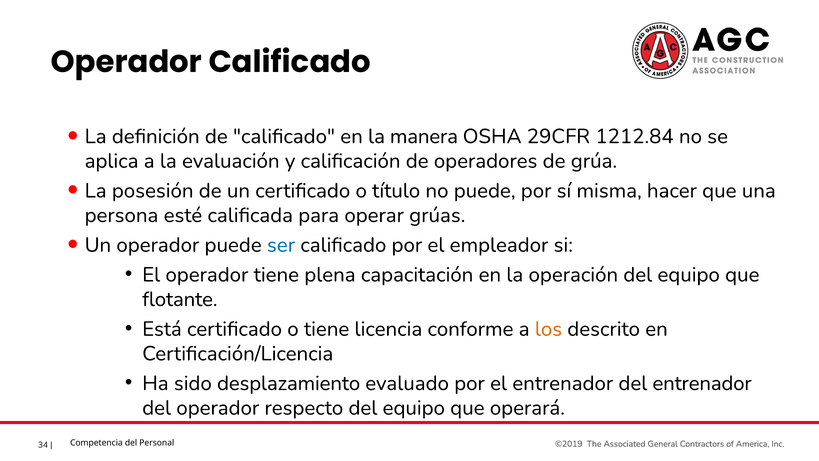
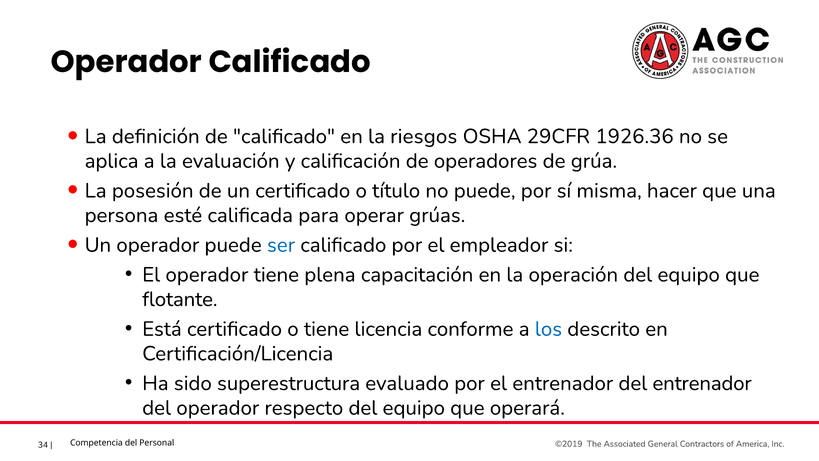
manera: manera -> riesgos
1212.84: 1212.84 -> 1926.36
los colour: orange -> blue
desplazamiento: desplazamiento -> superestructura
